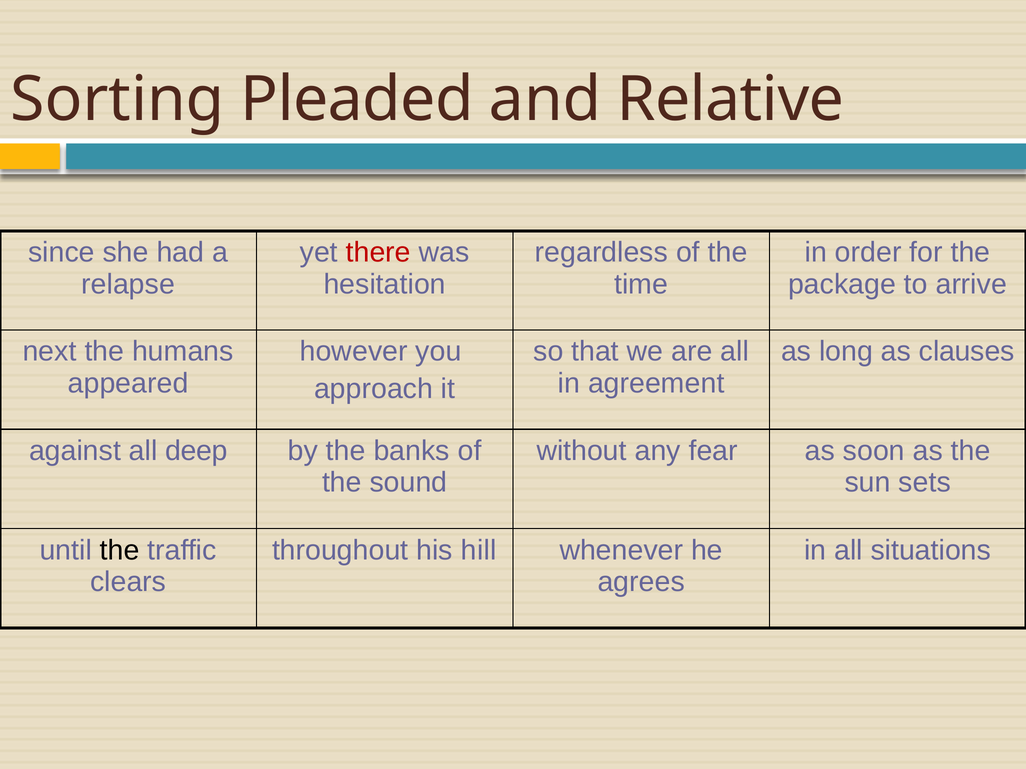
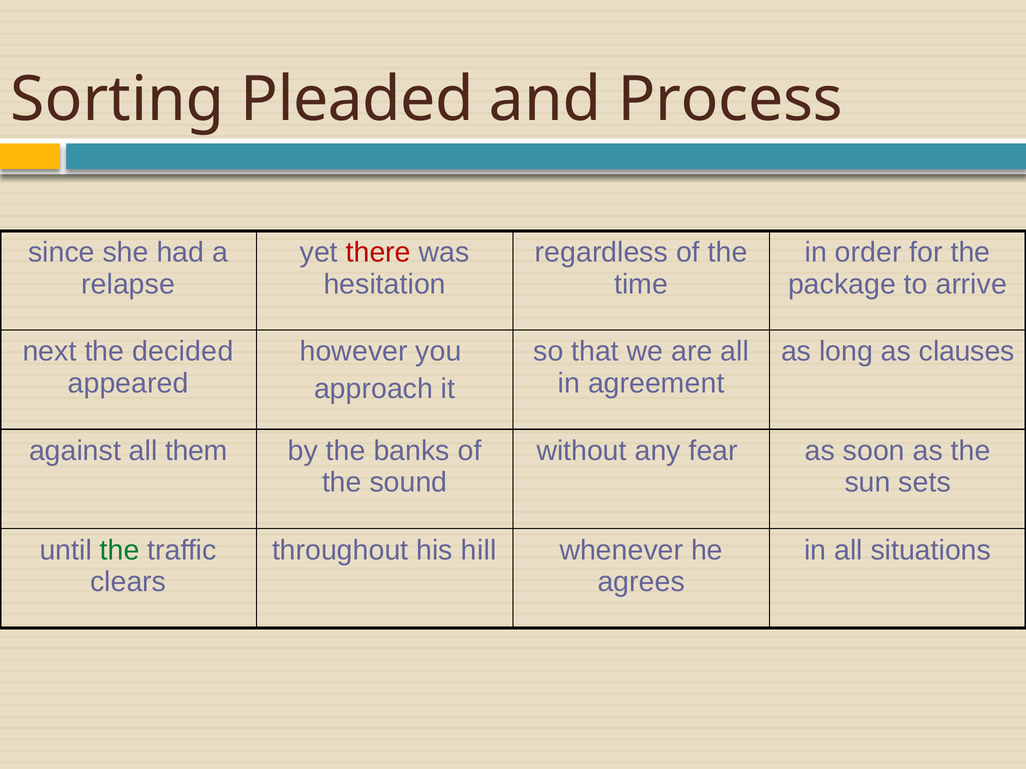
Relative: Relative -> Process
humans: humans -> decided
deep: deep -> them
the at (120, 550) colour: black -> green
